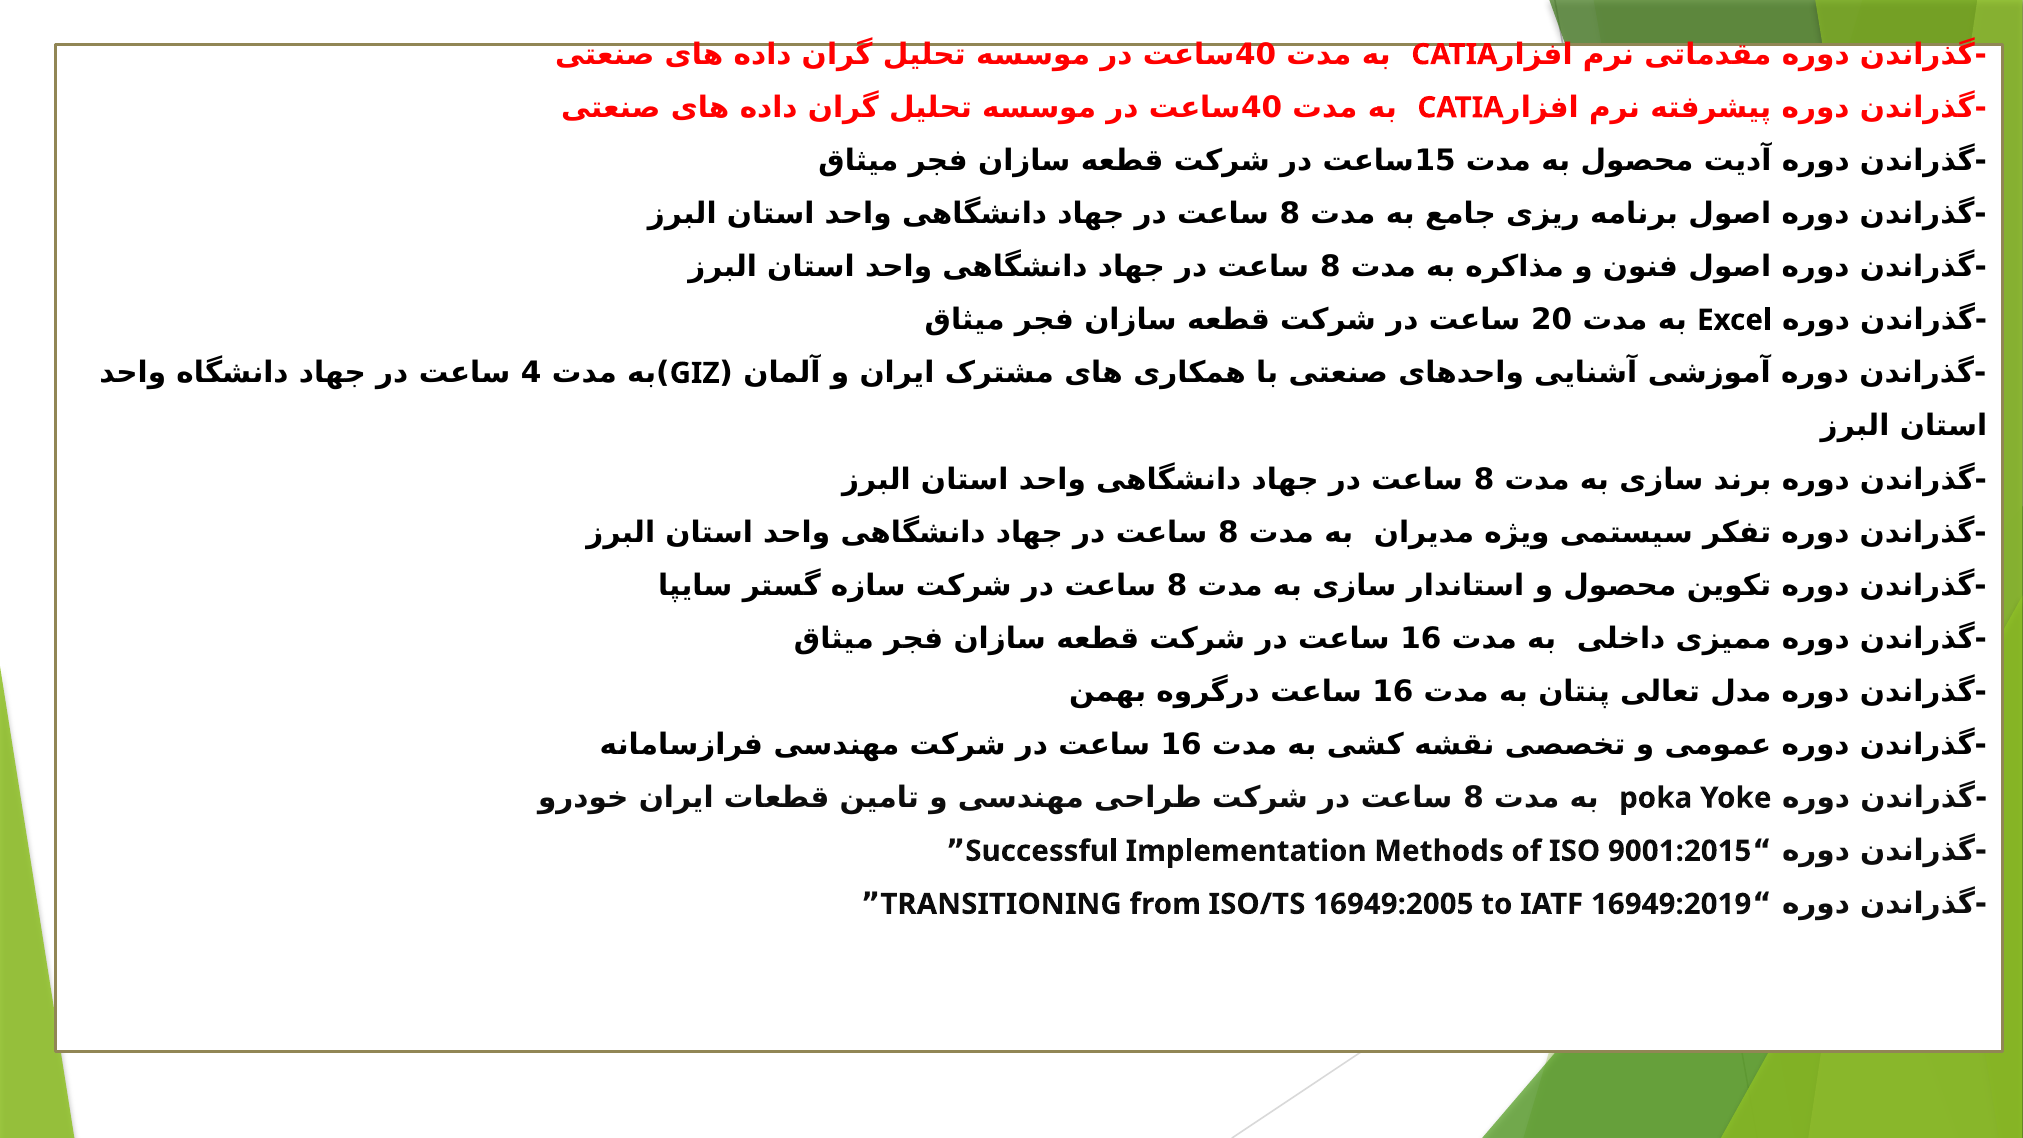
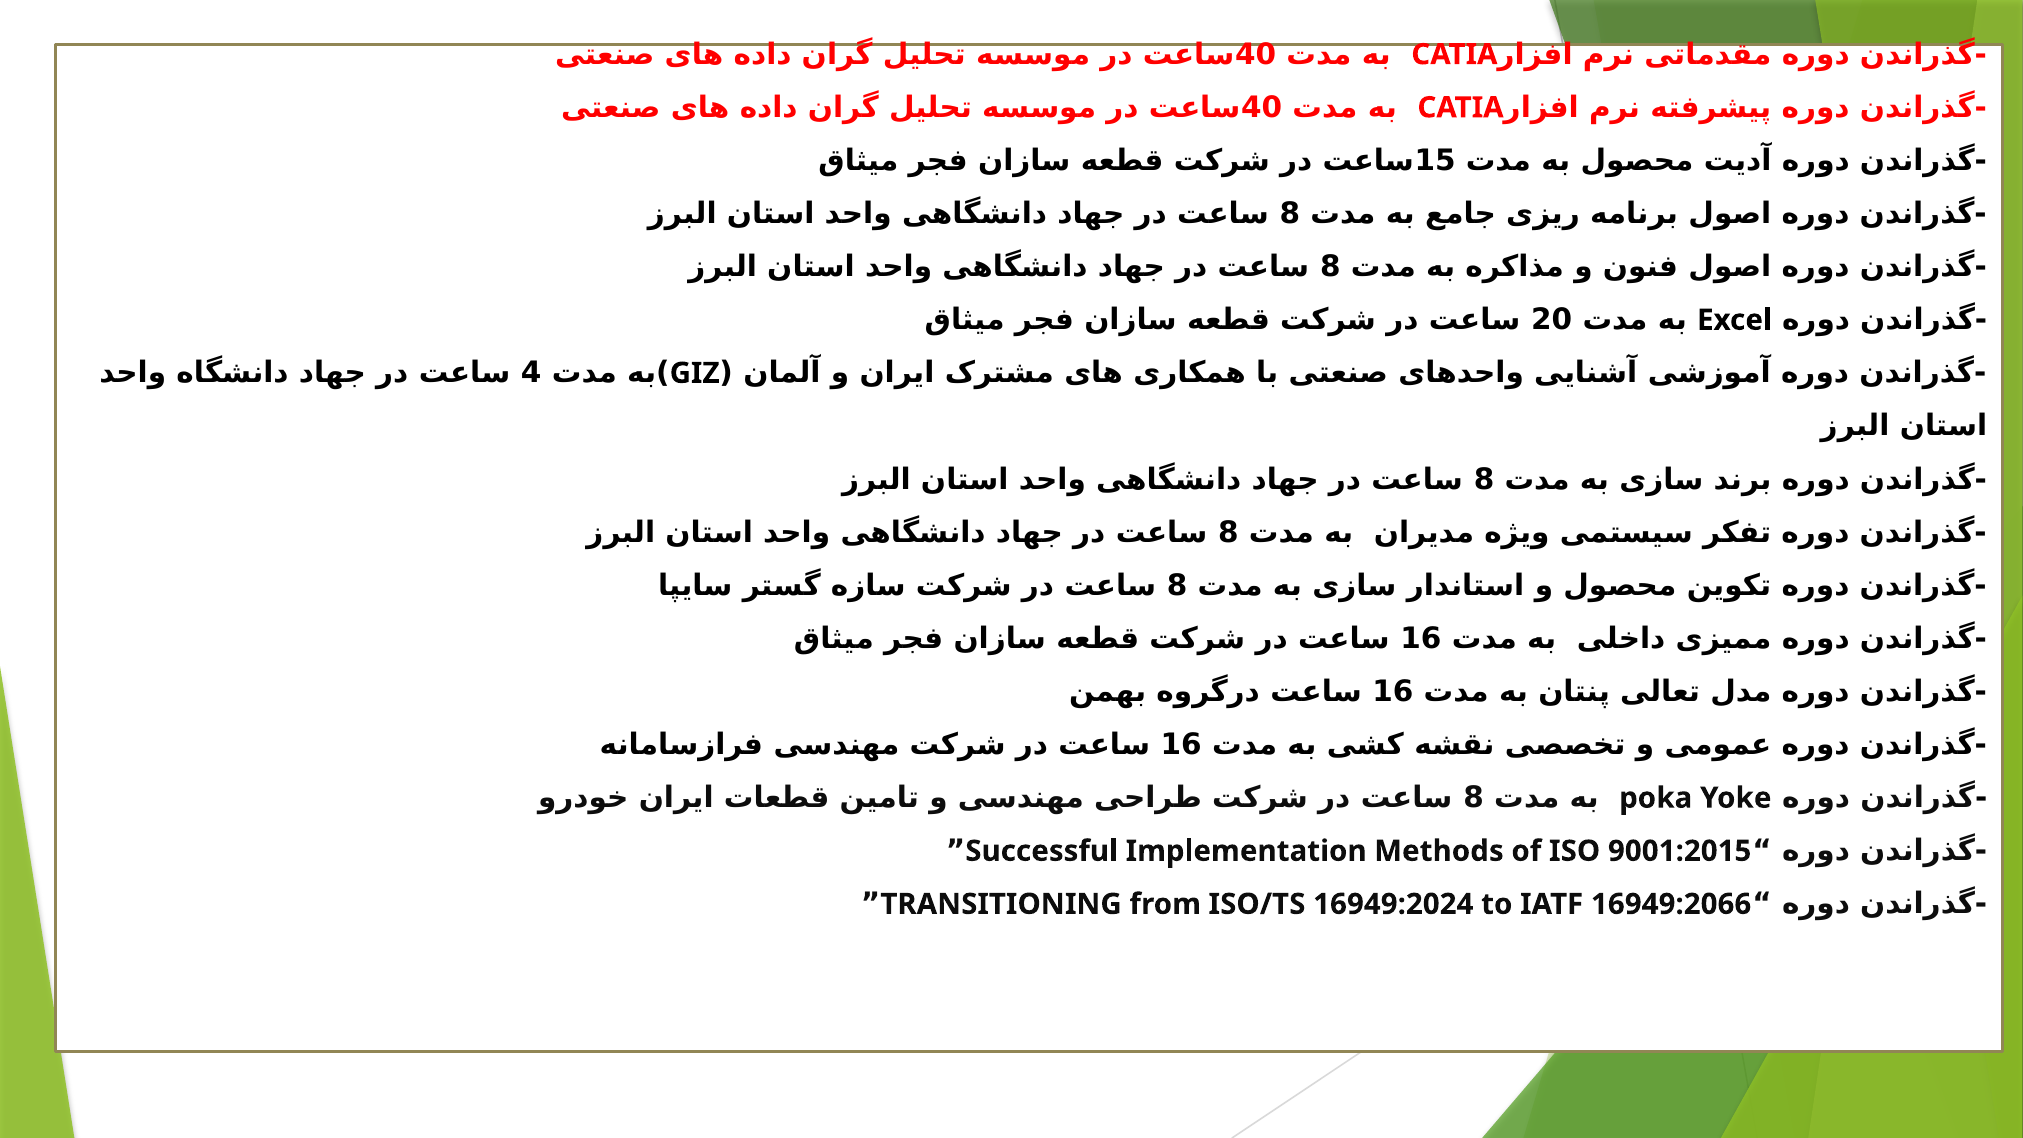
16949:2005: 16949:2005 -> 16949:2024
16949:2019: 16949:2019 -> 16949:2066
